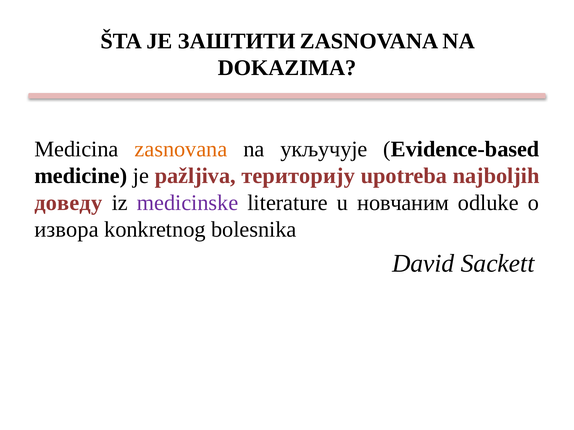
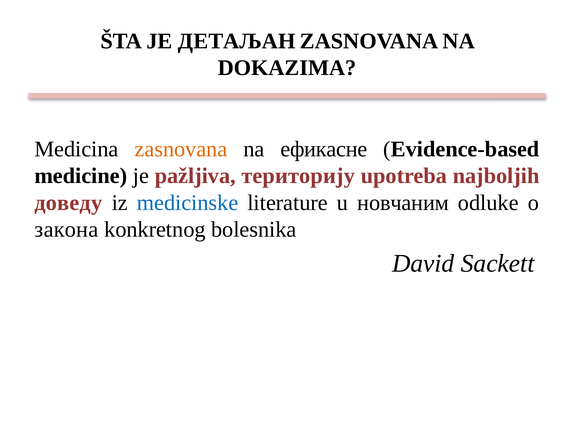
ЗАШТИТИ: ЗАШТИТИ -> ДЕТАЉАН
укључује: укључује -> ефикасне
medicinske colour: purple -> blue
извора: извора -> закона
